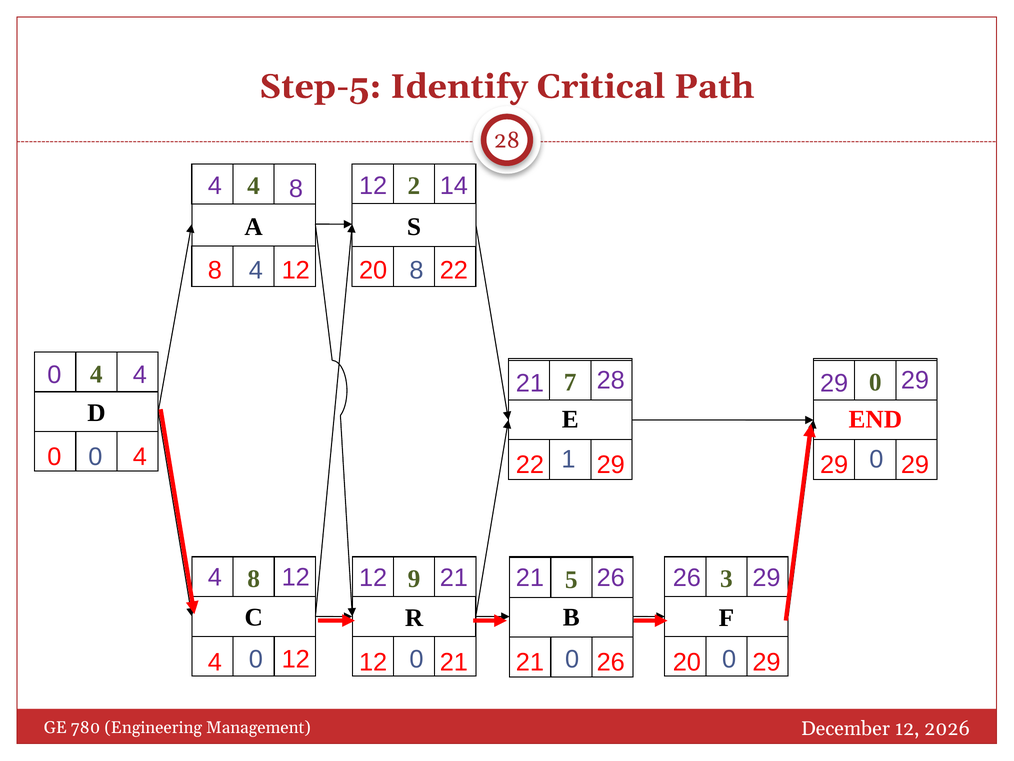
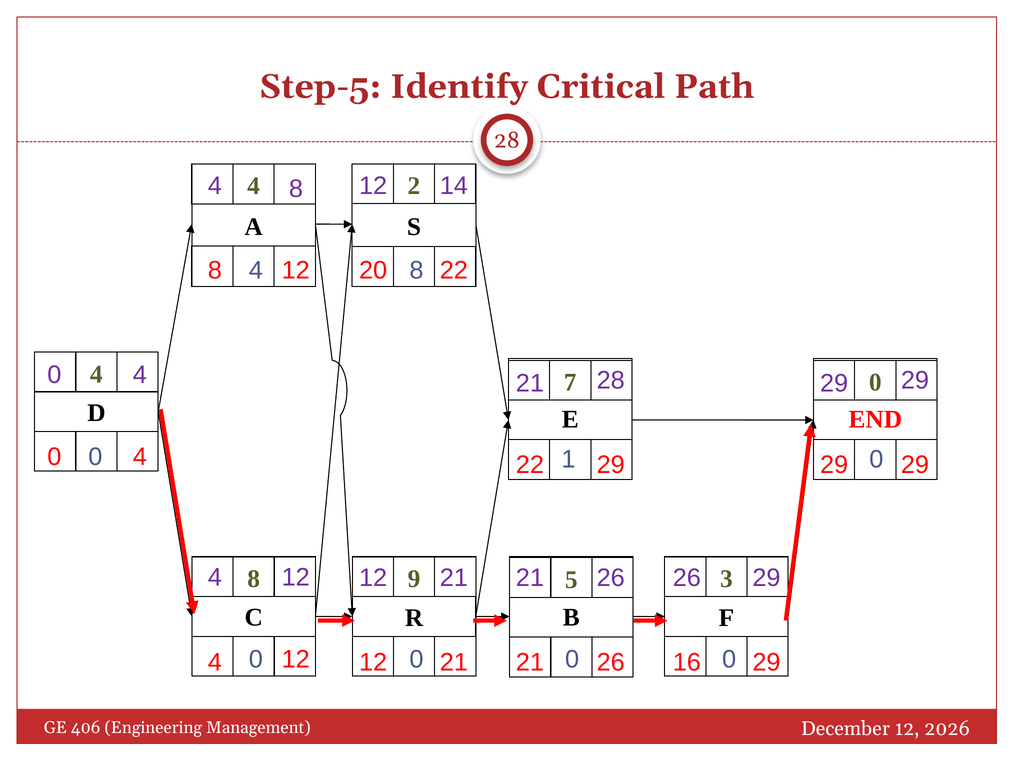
26 20: 20 -> 16
780: 780 -> 406
